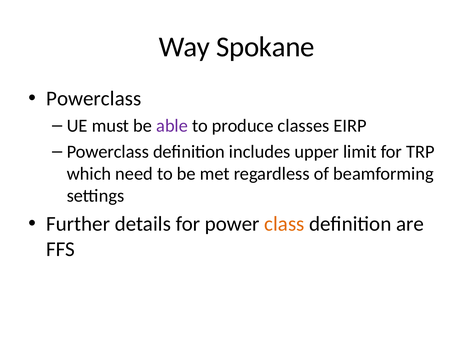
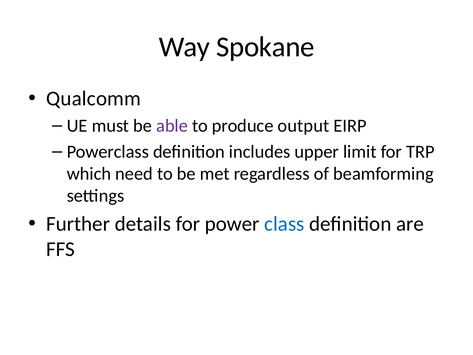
Powerclass at (94, 99): Powerclass -> Qualcomm
classes: classes -> output
class colour: orange -> blue
